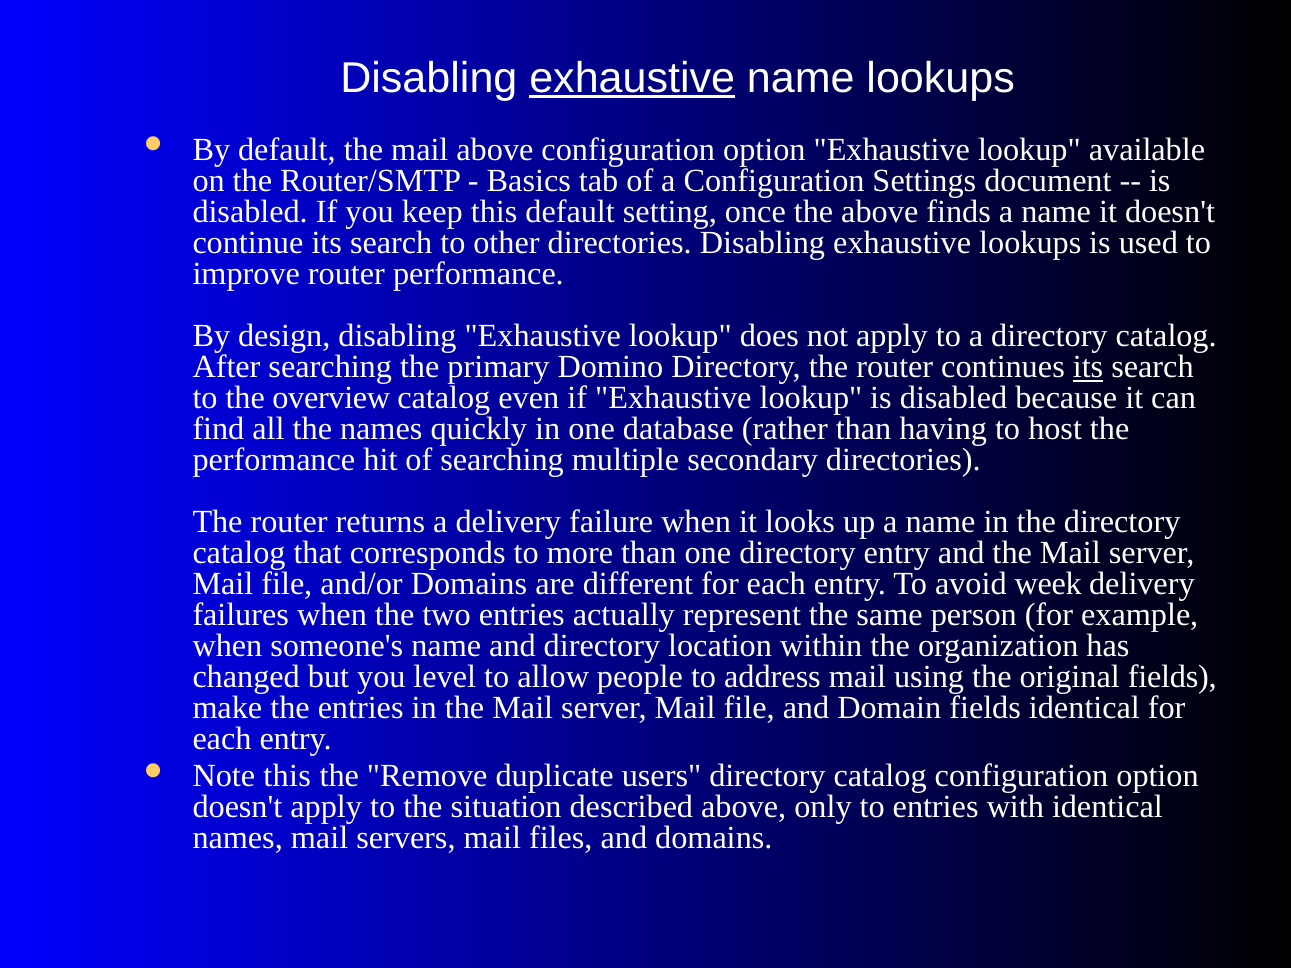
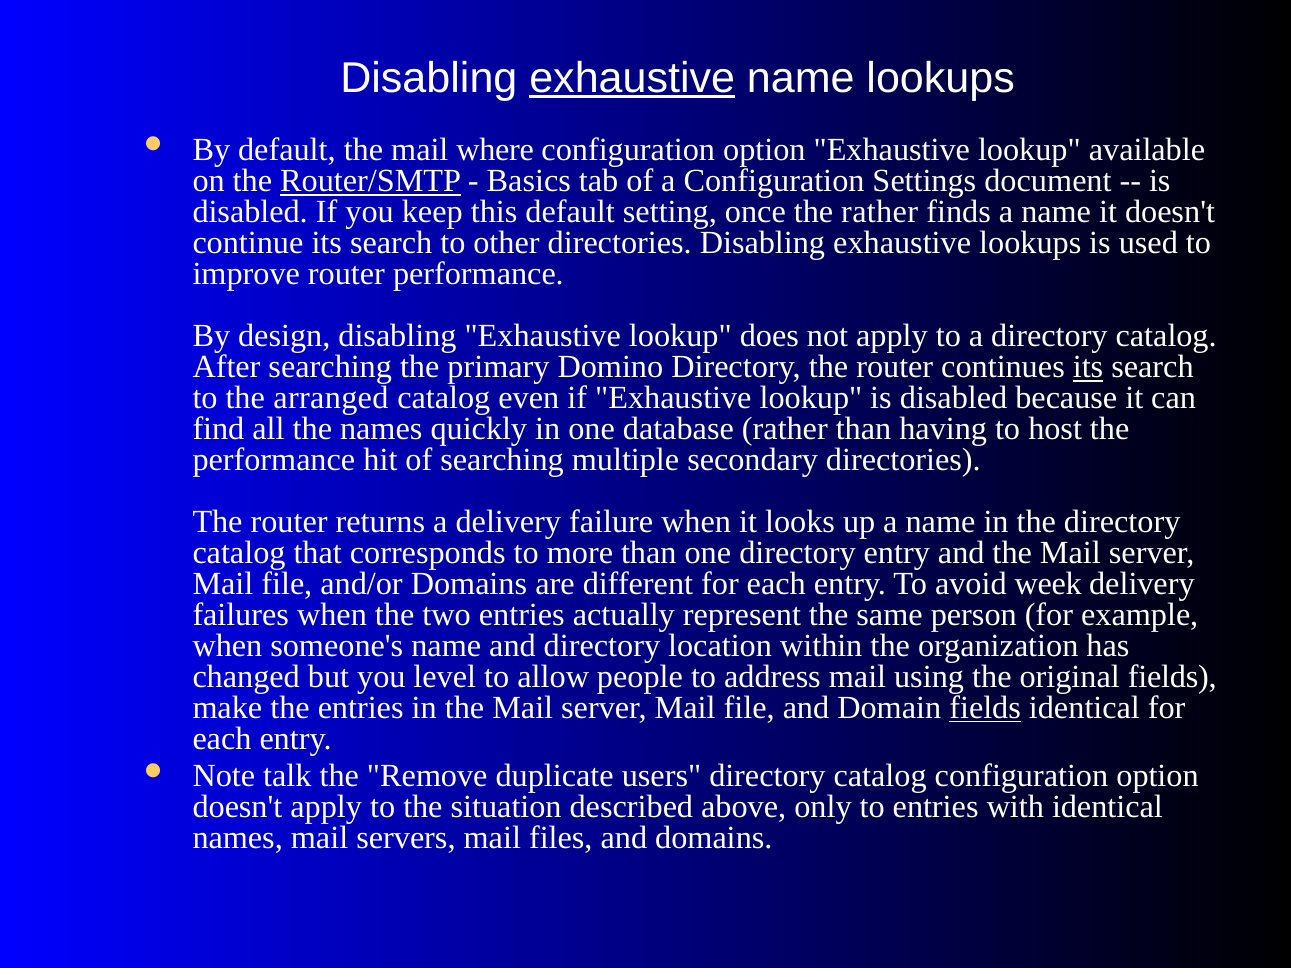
mail above: above -> where
Router/SMTP underline: none -> present
the above: above -> rather
overview: overview -> arranged
fields at (985, 708) underline: none -> present
Note this: this -> talk
